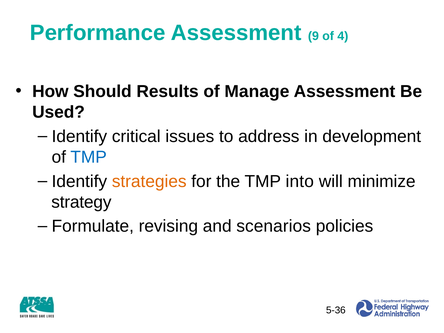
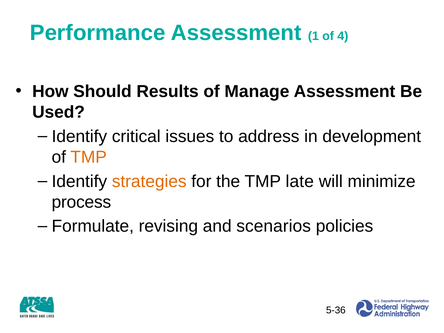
9: 9 -> 1
TMP at (89, 157) colour: blue -> orange
into: into -> late
strategy: strategy -> process
